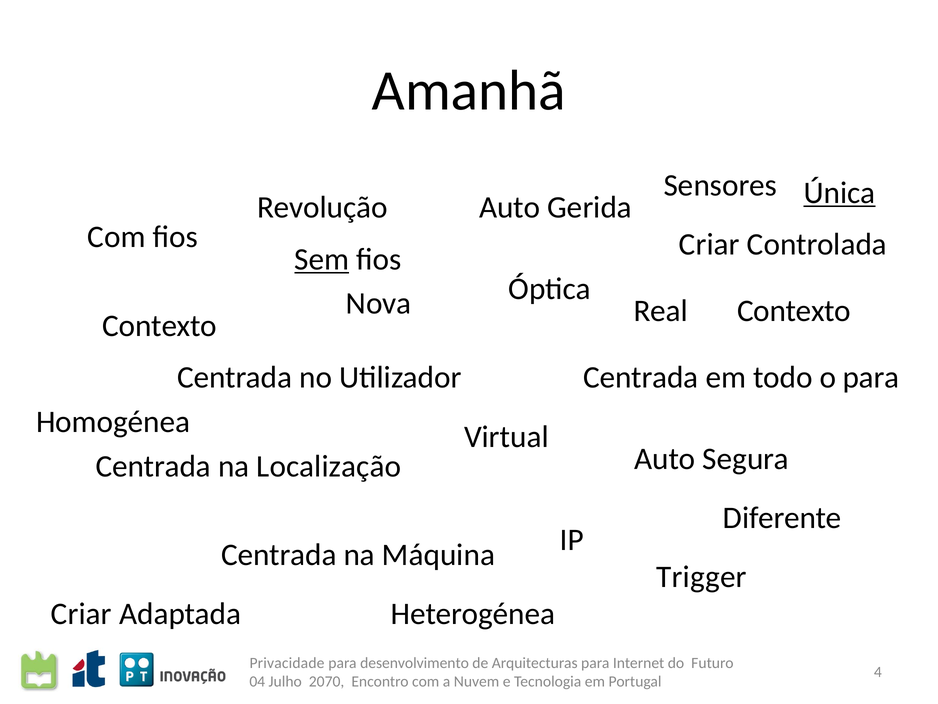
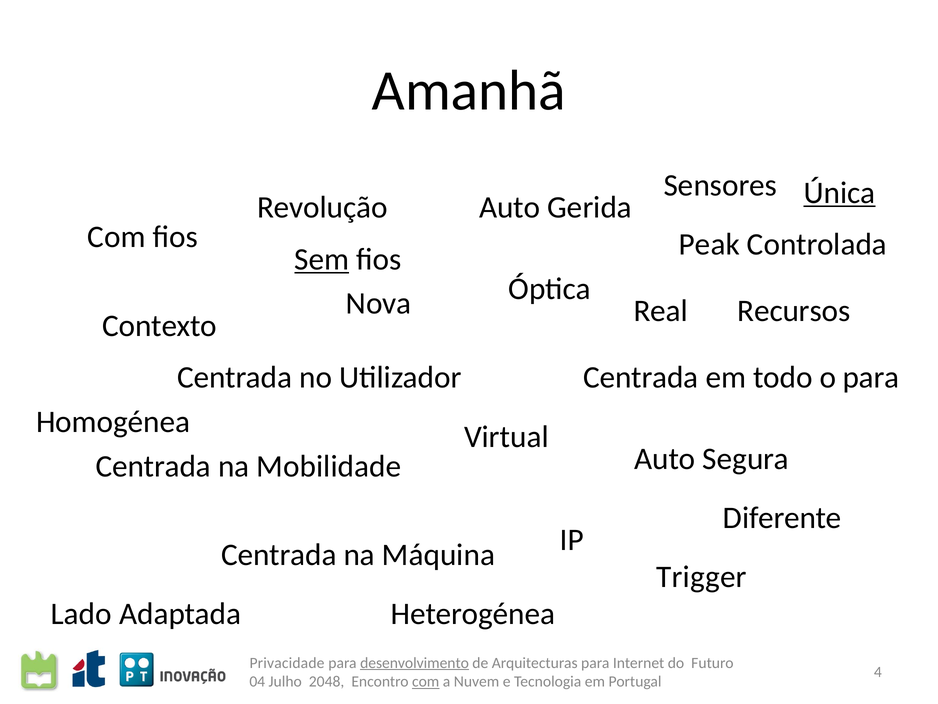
Criar at (709, 244): Criar -> Peak
Contexto at (794, 311): Contexto -> Recursos
Localização: Localização -> Mobilidade
Criar at (81, 614): Criar -> Lado
desenvolvimento underline: none -> present
2070: 2070 -> 2048
com at (426, 681) underline: none -> present
